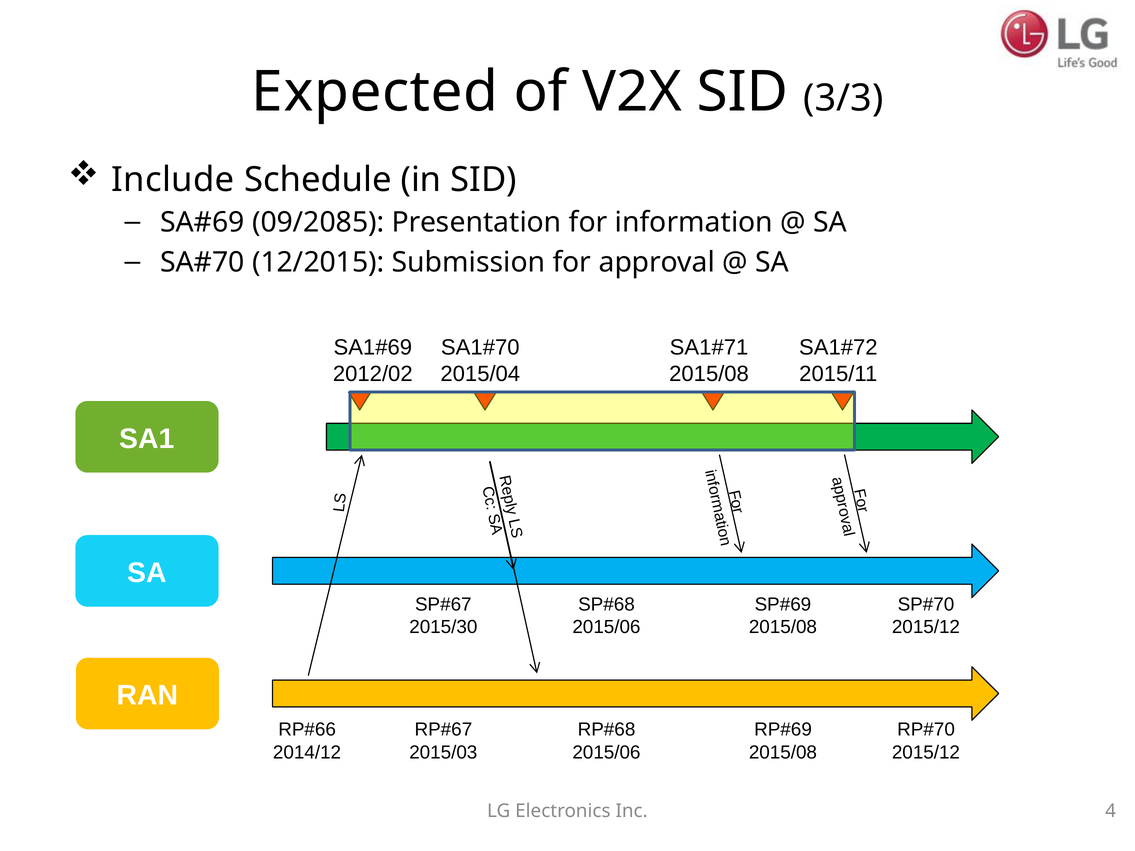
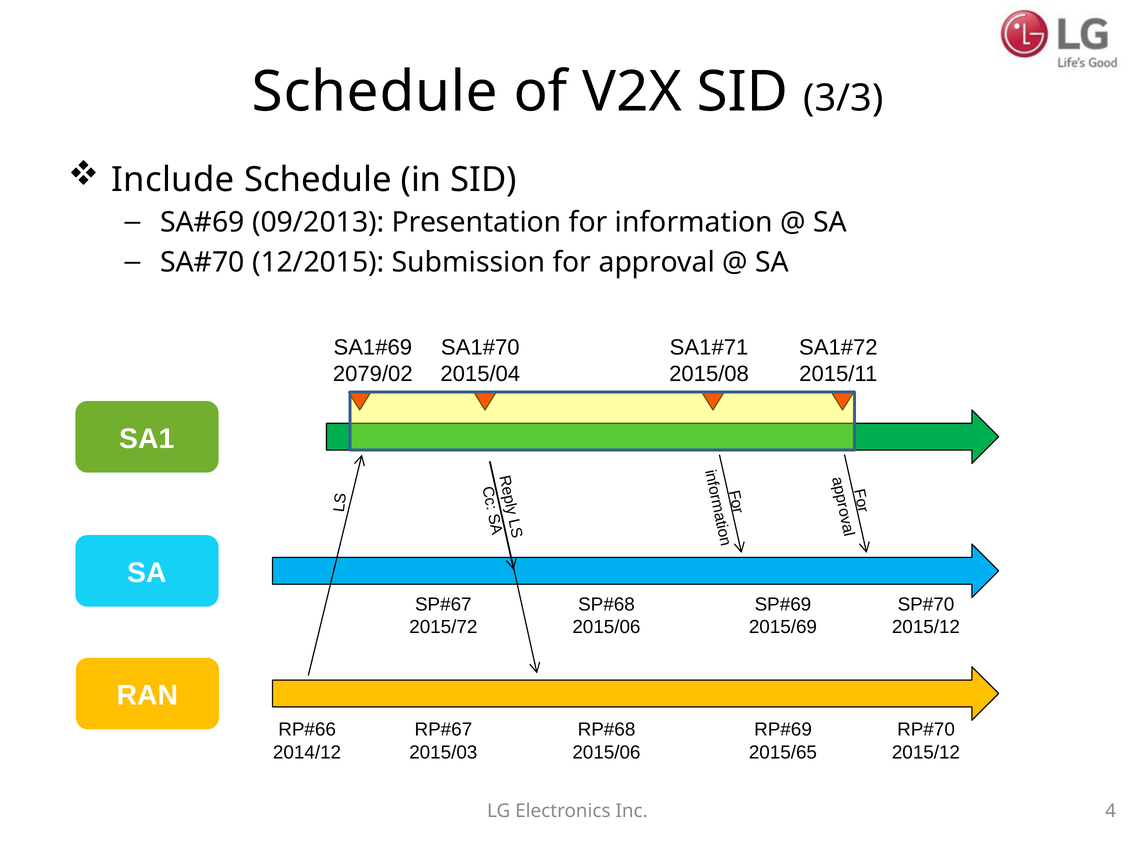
Expected at (375, 92): Expected -> Schedule
09/2085: 09/2085 -> 09/2013
2012/02: 2012/02 -> 2079/02
2015/30: 2015/30 -> 2015/72
2015/08 at (783, 627): 2015/08 -> 2015/69
2015/08 at (783, 753): 2015/08 -> 2015/65
